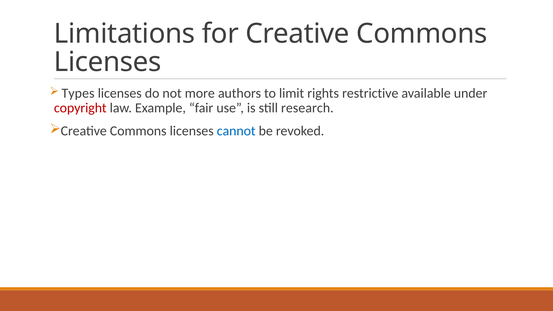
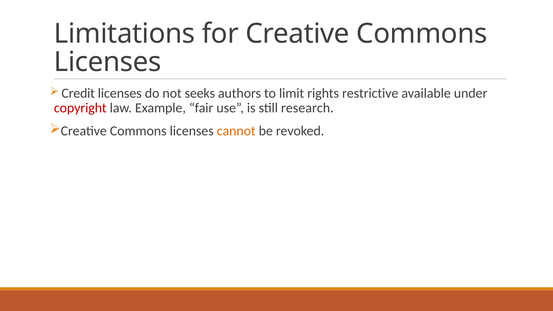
Types: Types -> Credit
more: more -> seeks
cannot colour: blue -> orange
